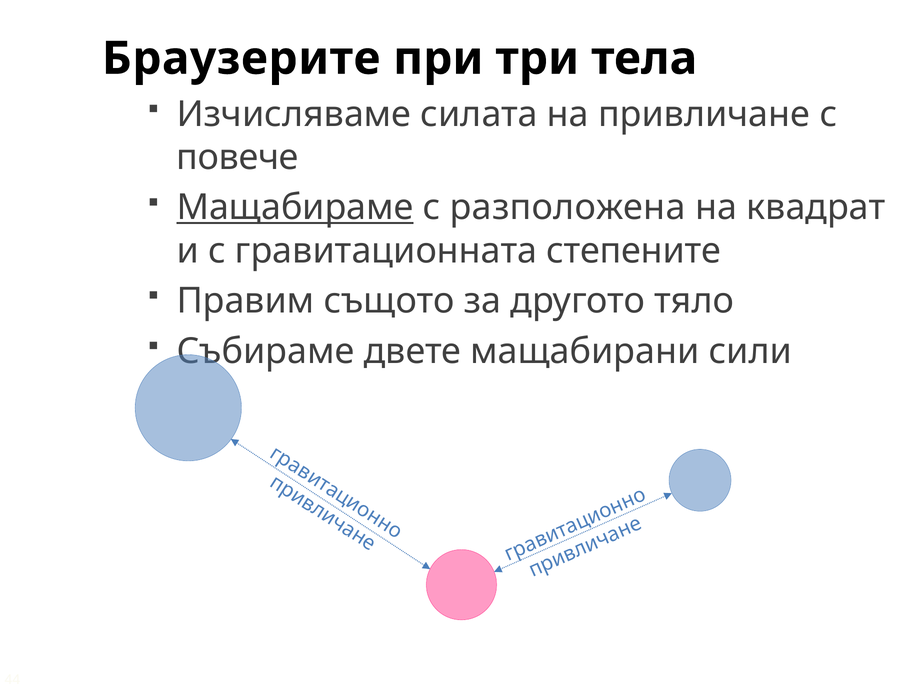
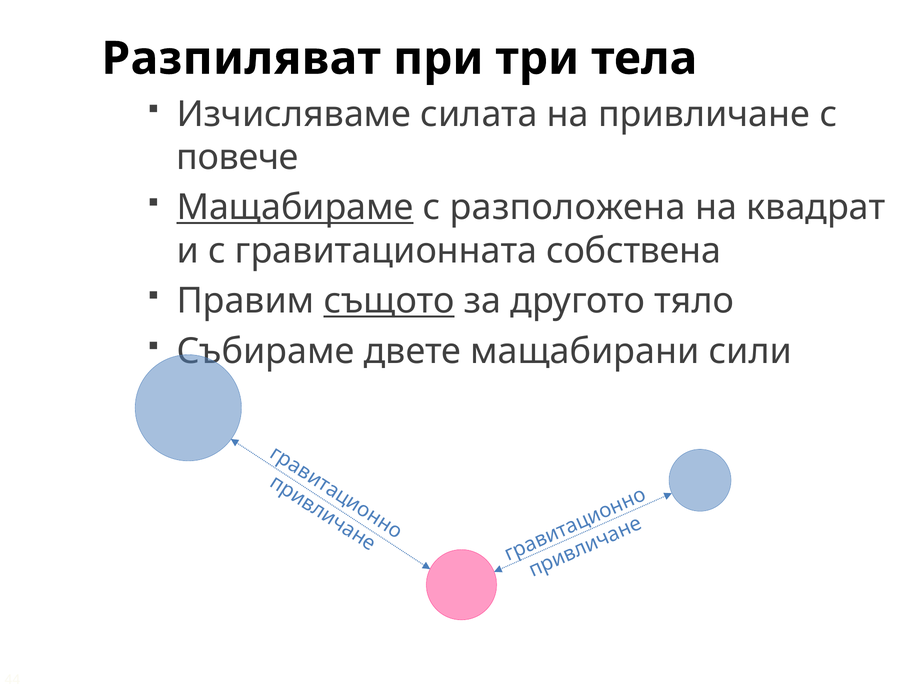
Браузерите: Браузерите -> Разпиляват
степените: степените -> собствена
същото underline: none -> present
